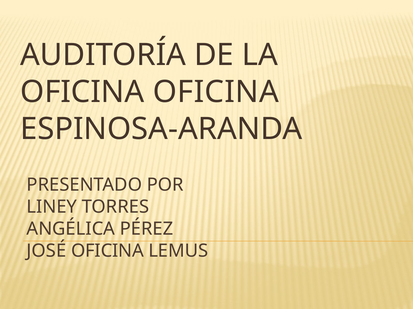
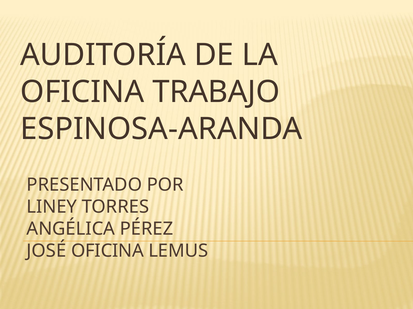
OFICINA OFICINA: OFICINA -> TRABAJO
